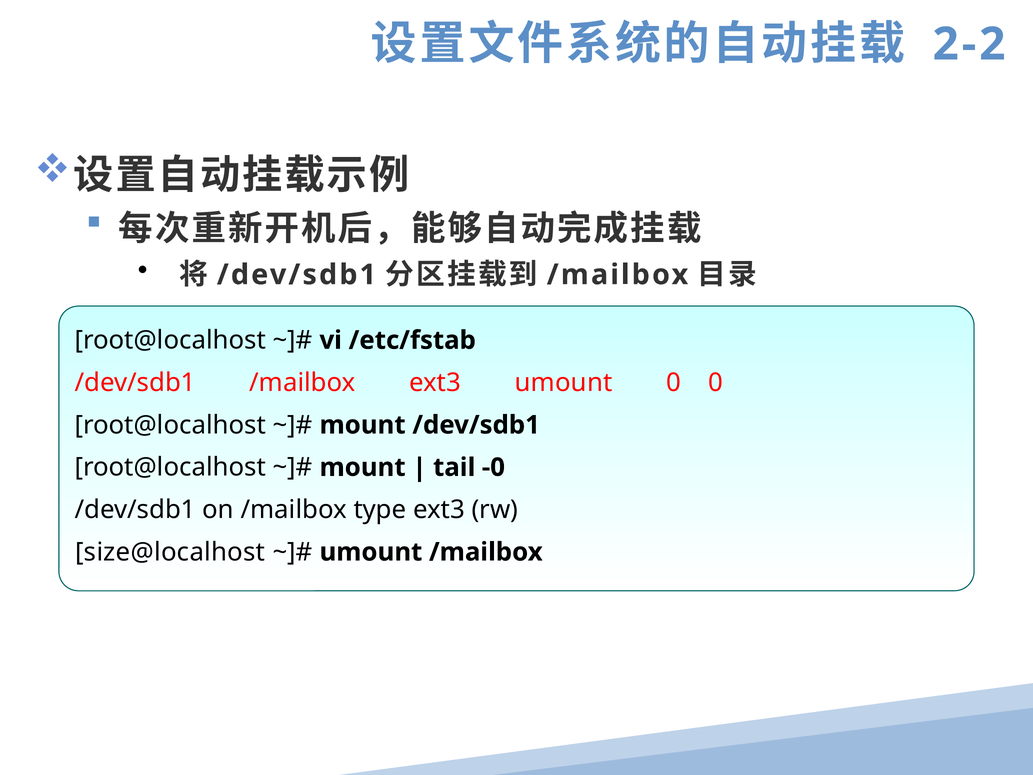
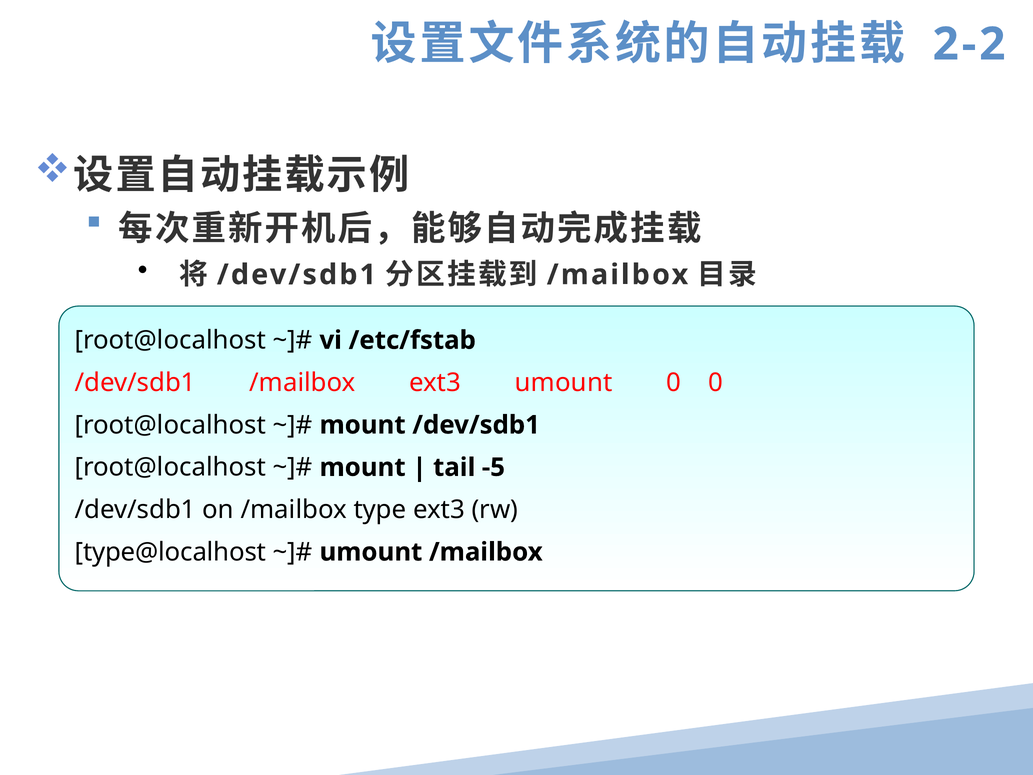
-0: -0 -> -5
size@localhost: size@localhost -> type@localhost
